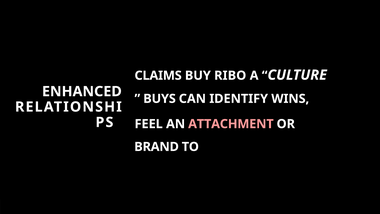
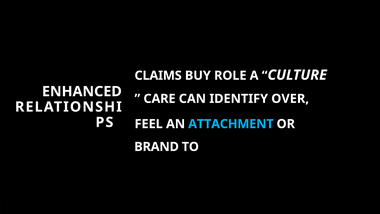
RIBO: RIBO -> ROLE
BUYS: BUYS -> CARE
WINS: WINS -> OVER
ATTACHMENT colour: pink -> light blue
